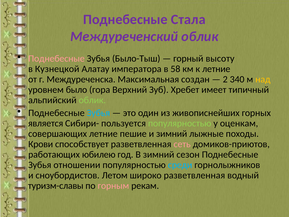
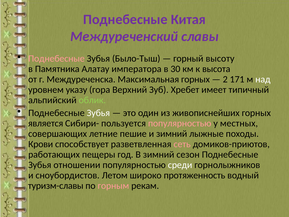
Стала: Стала -> Китая
Междуреченский облик: облик -> славы
Кузнецкой: Кузнецкой -> Памятника
58: 58 -> 30
к летние: летние -> высота
Максимальная создан: создан -> горных
340: 340 -> 171
над colour: yellow -> white
было: было -> указу
Зубья at (98, 113) colour: light blue -> white
популярностью at (180, 123) colour: light green -> pink
оценкам: оценкам -> местных
юбилею: юбилею -> пещеры
среди colour: light blue -> white
широко разветвленная: разветвленная -> протяженность
